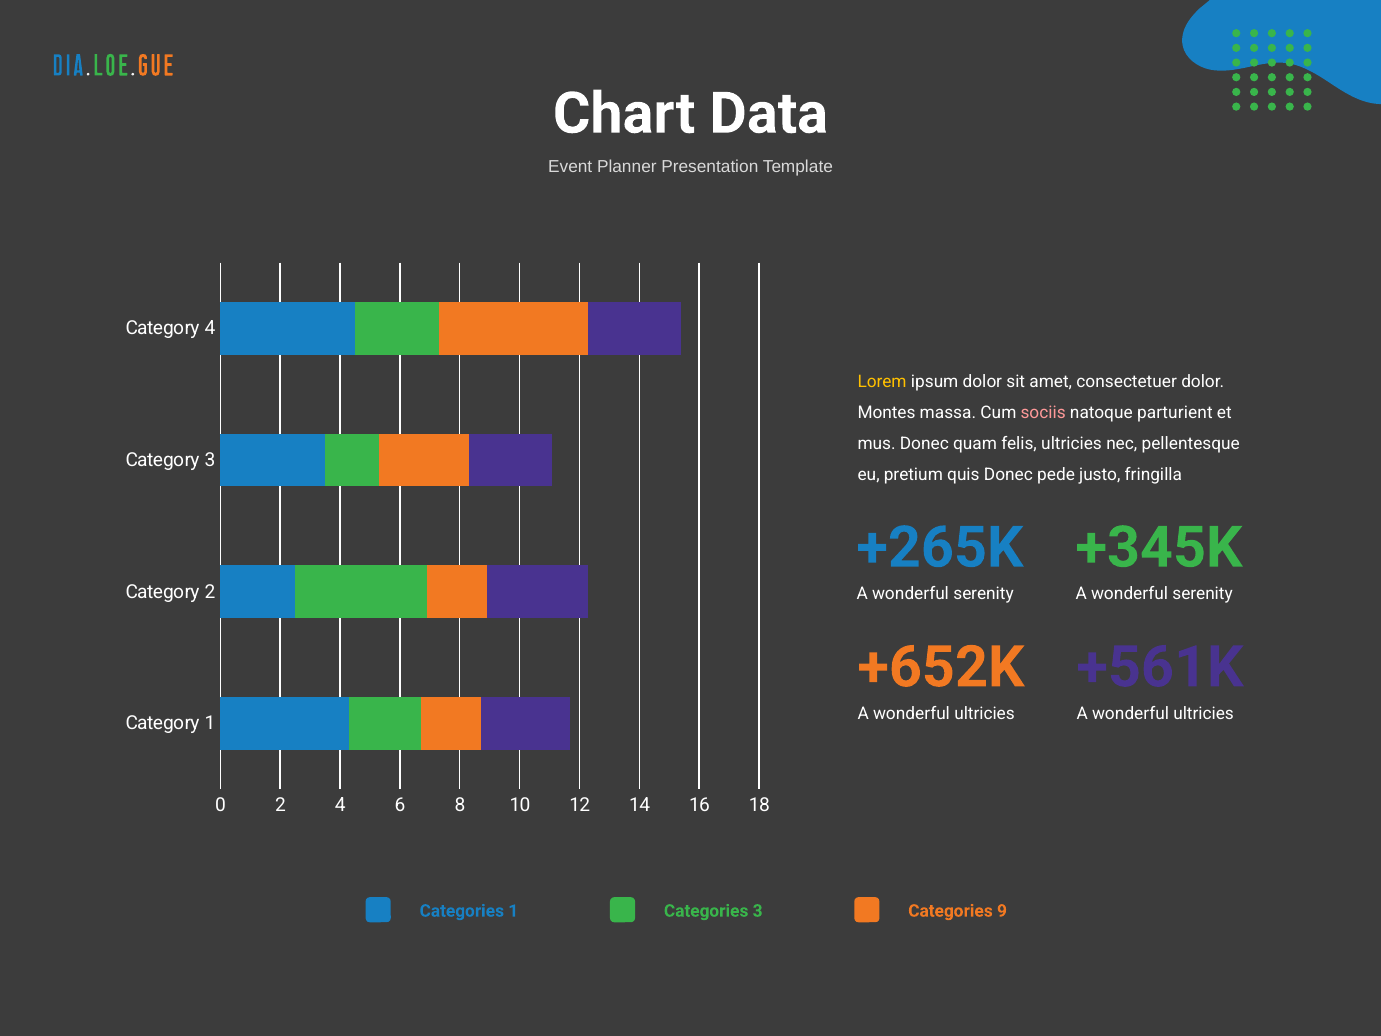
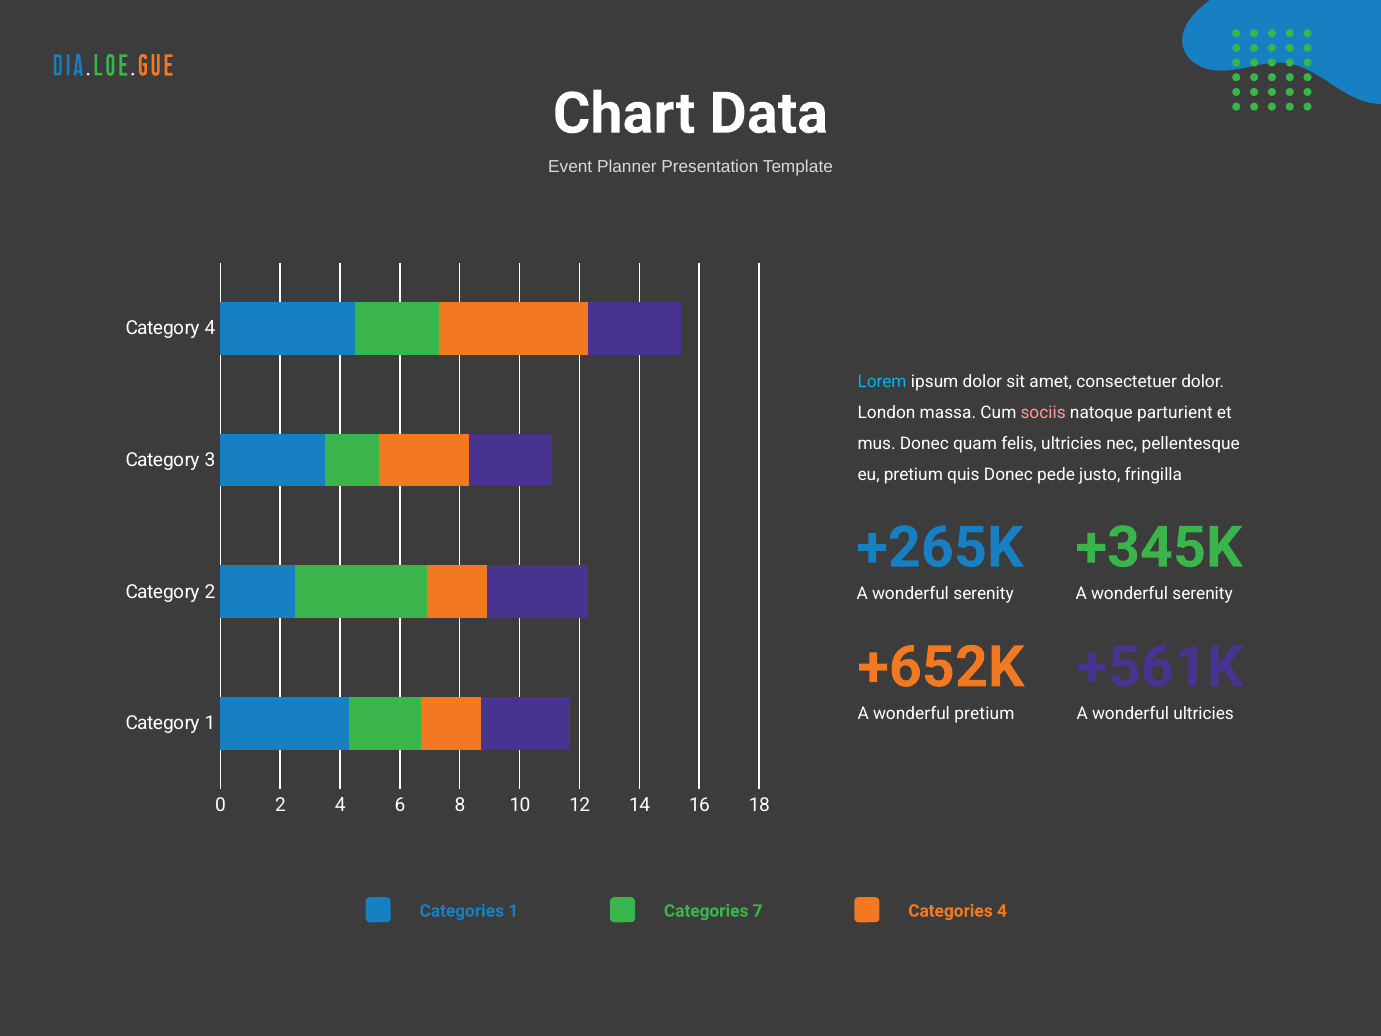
Lorem colour: yellow -> light blue
Montes: Montes -> London
ultricies at (985, 713): ultricies -> pretium
Categories 3: 3 -> 7
Categories 9: 9 -> 4
